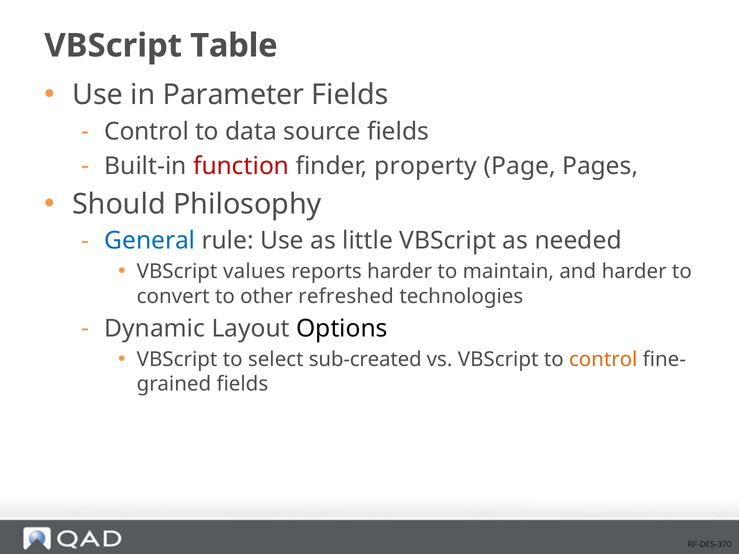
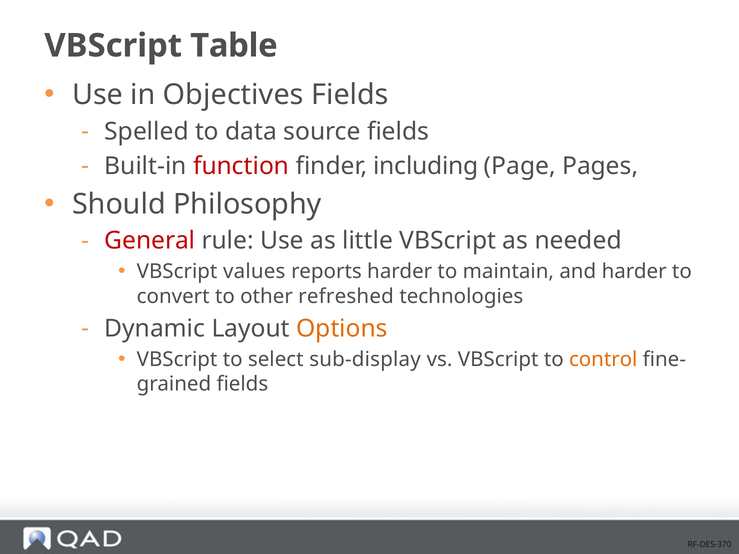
Parameter: Parameter -> Objectives
Control at (147, 132): Control -> Spelled
property: property -> including
General colour: blue -> red
Options colour: black -> orange
sub-created: sub-created -> sub-display
